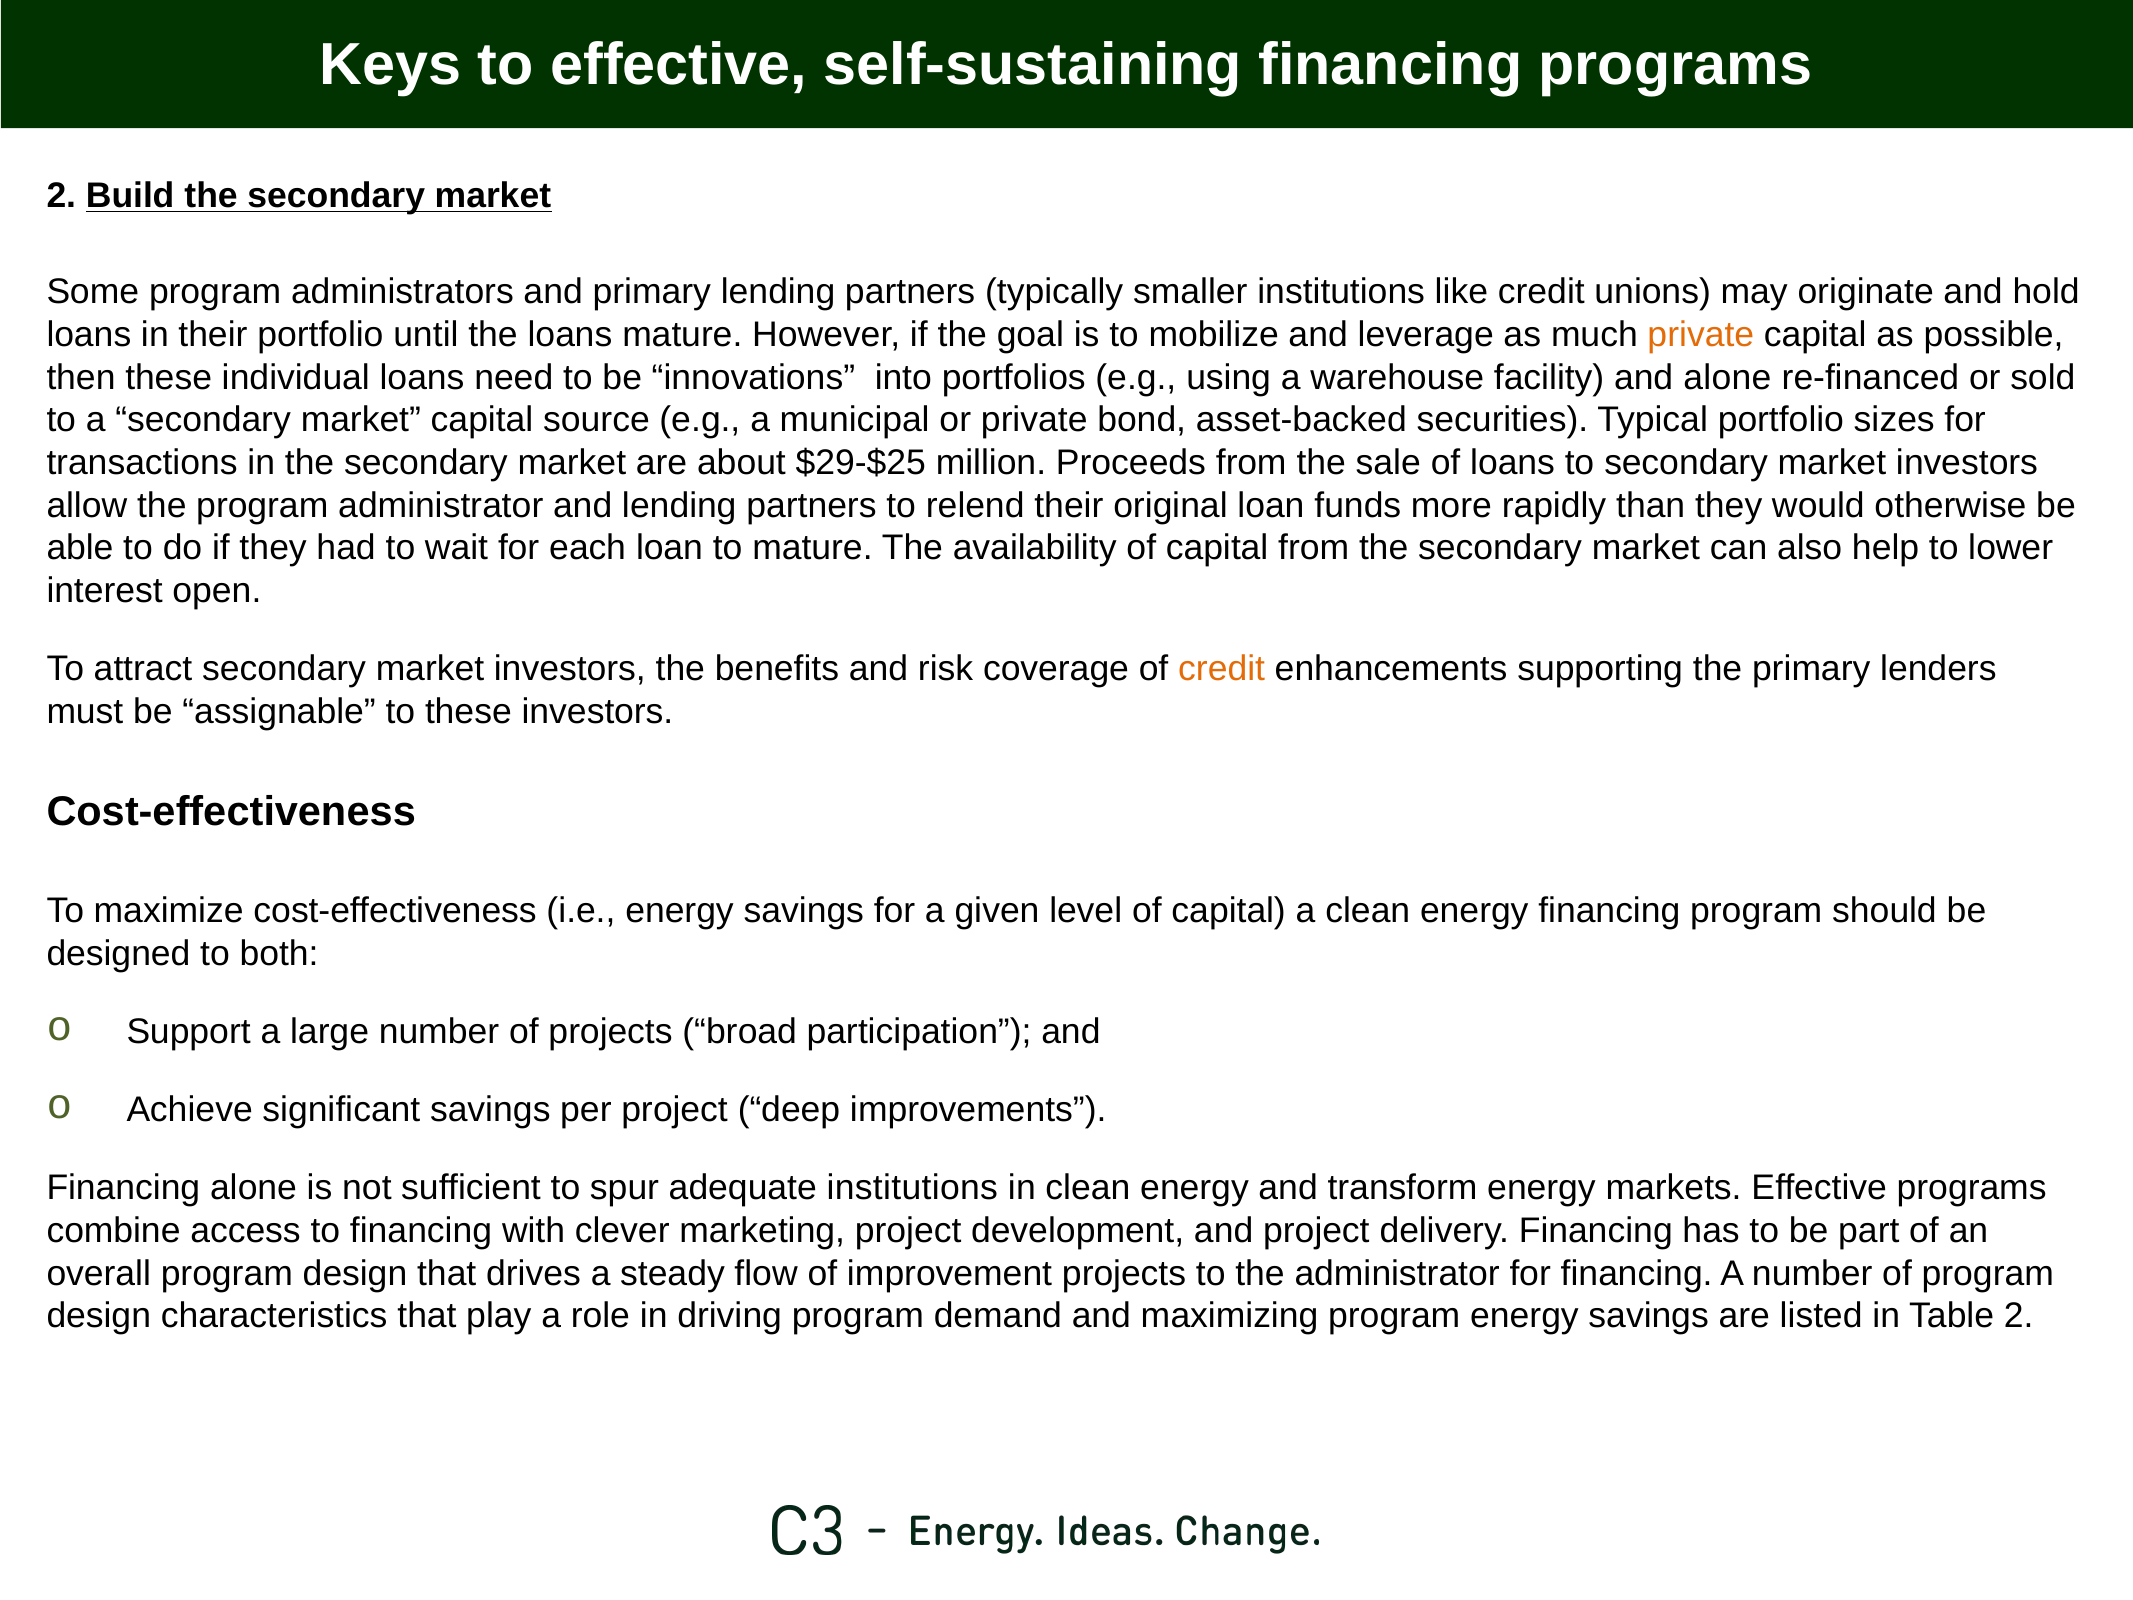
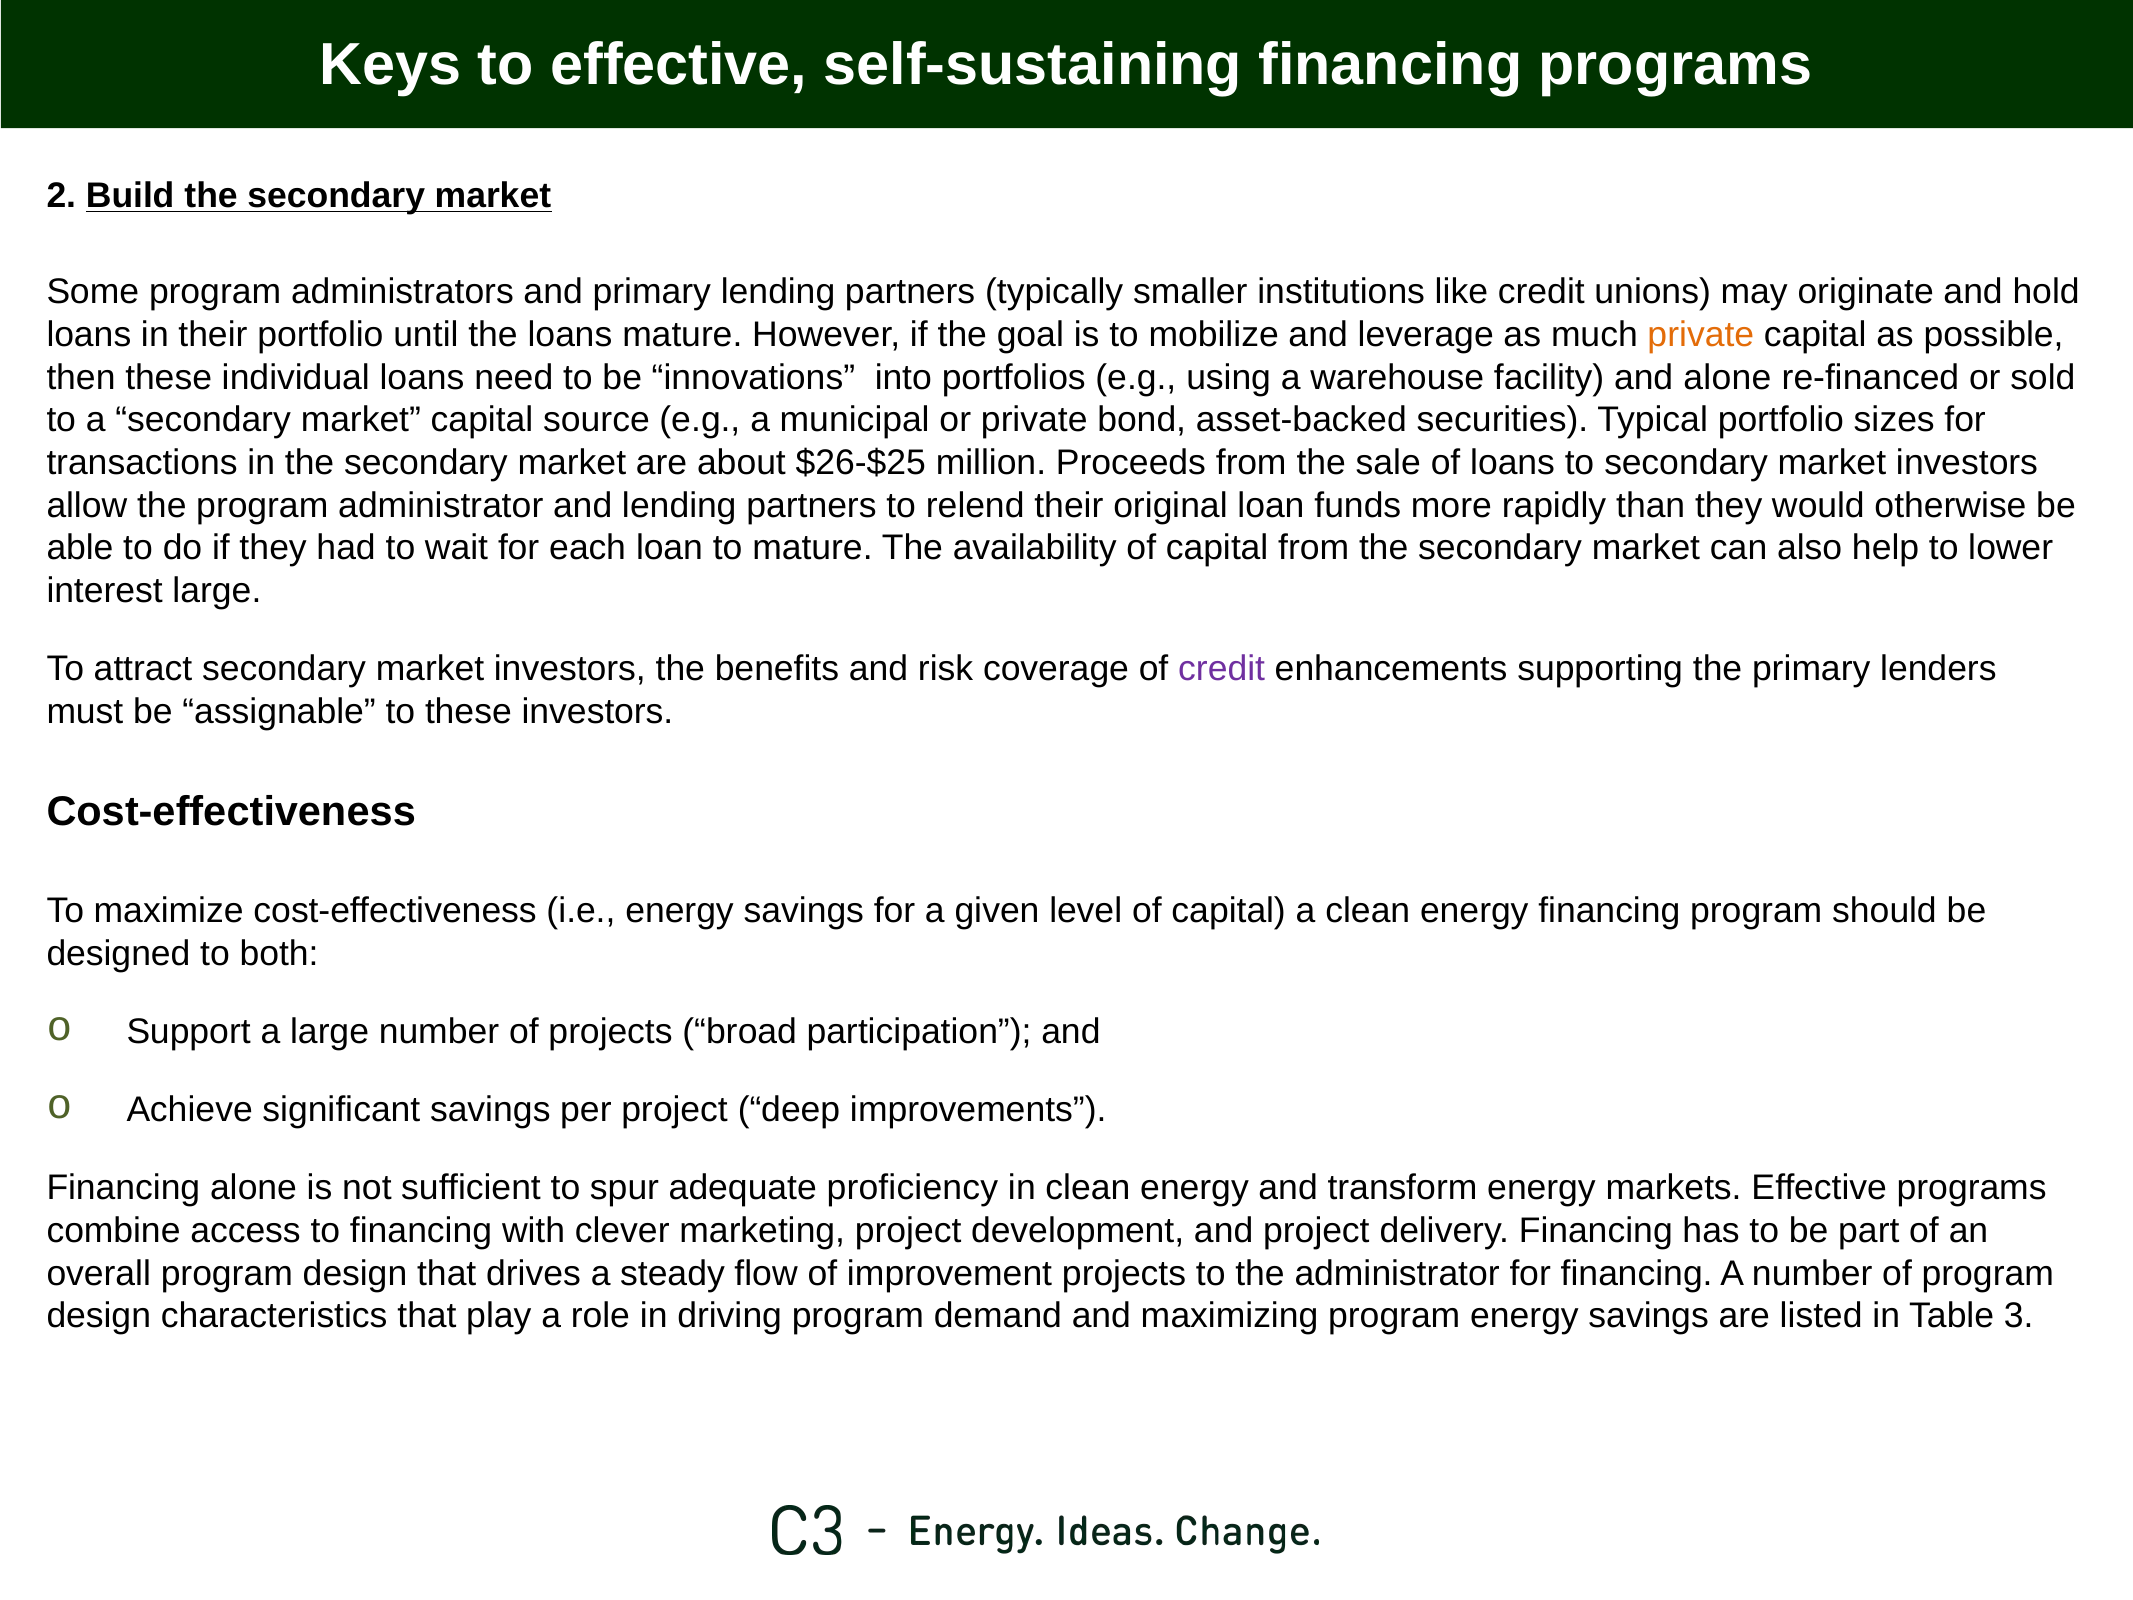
$29-$25: $29-$25 -> $26-$25
interest open: open -> large
credit at (1222, 669) colour: orange -> purple
adequate institutions: institutions -> proficiency
Table 2: 2 -> 3
